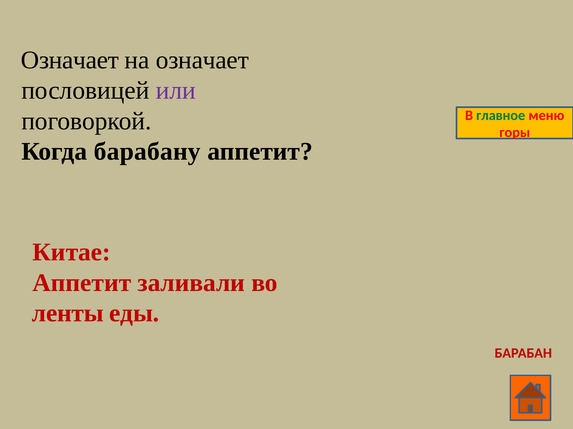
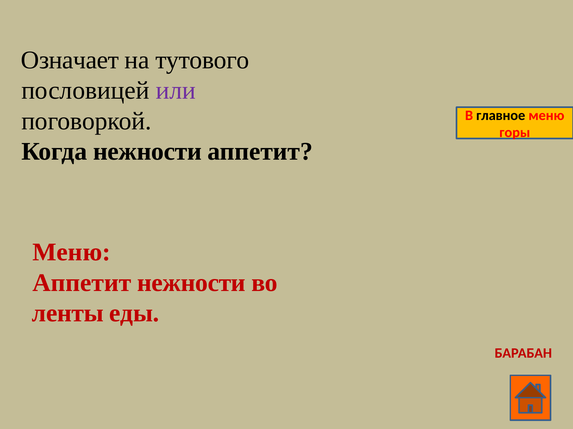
на означает: означает -> тутового
главное colour: green -> black
Когда барабану: барабану -> нежности
Китае at (72, 253): Китае -> Меню
Аппетит заливали: заливали -> нежности
